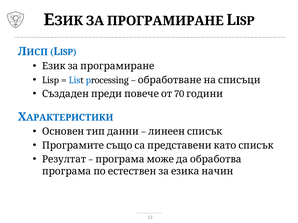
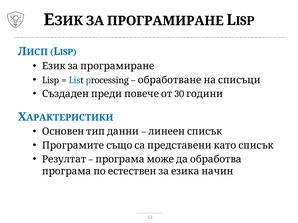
70: 70 -> 30
